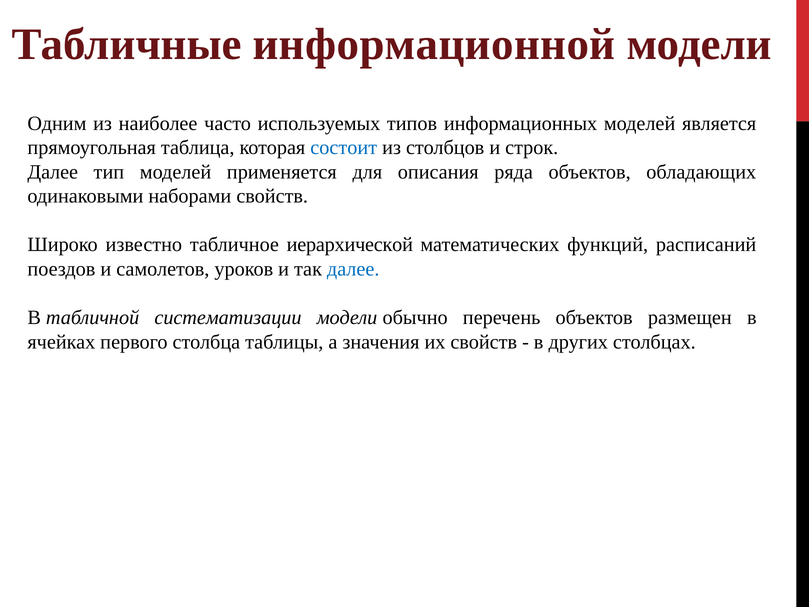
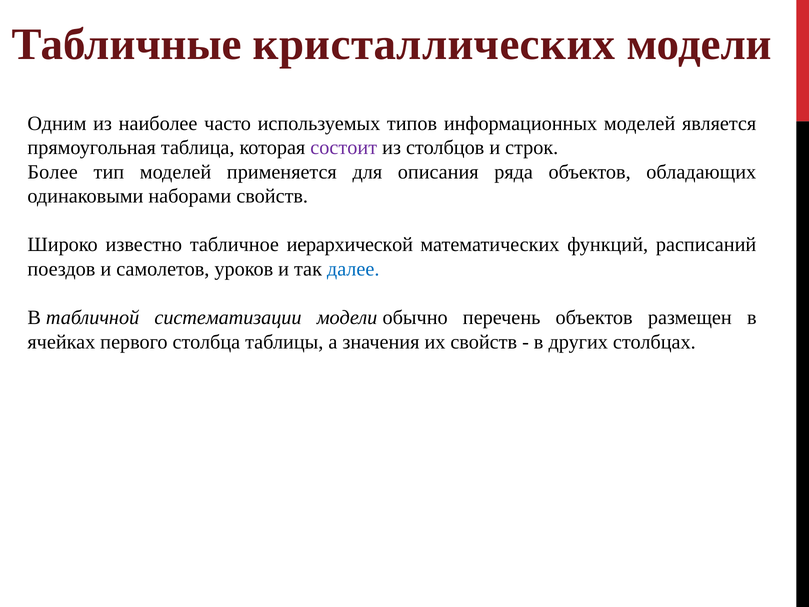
информационной: информационной -> кристаллических
состоит colour: blue -> purple
Далее at (53, 172): Далее -> Более
